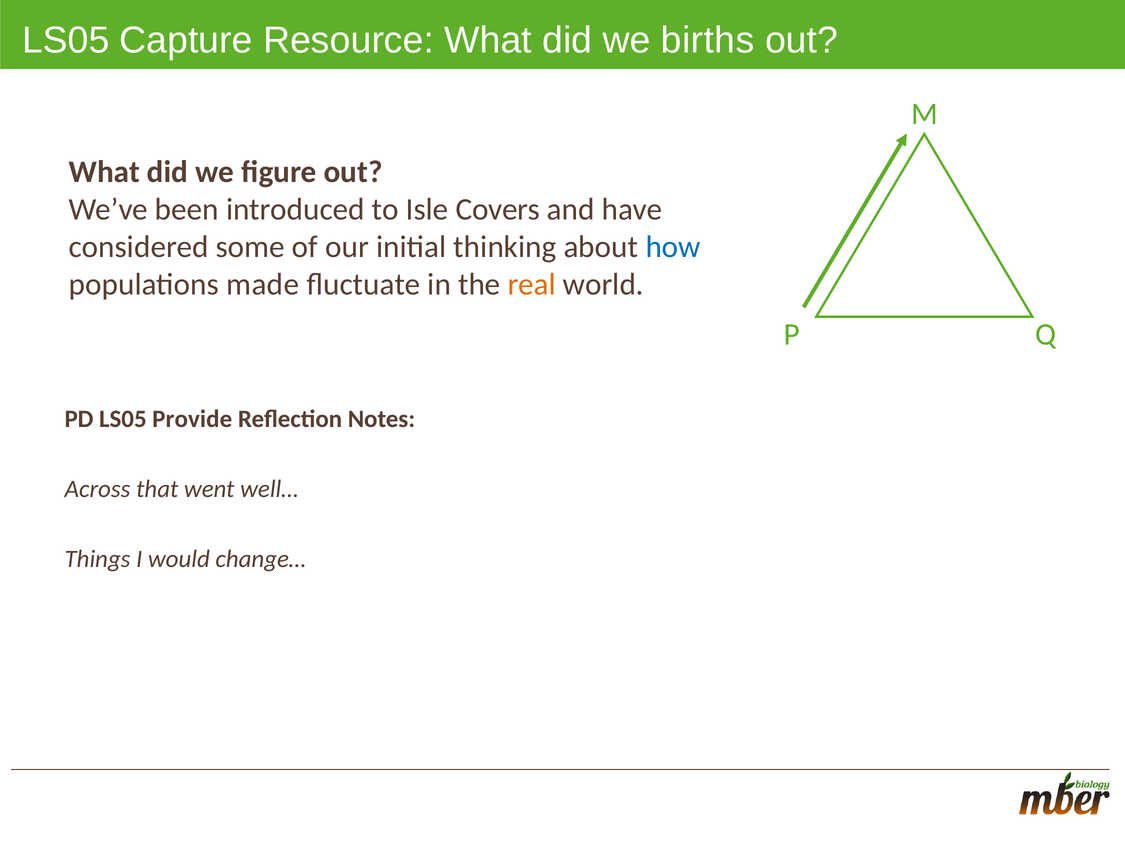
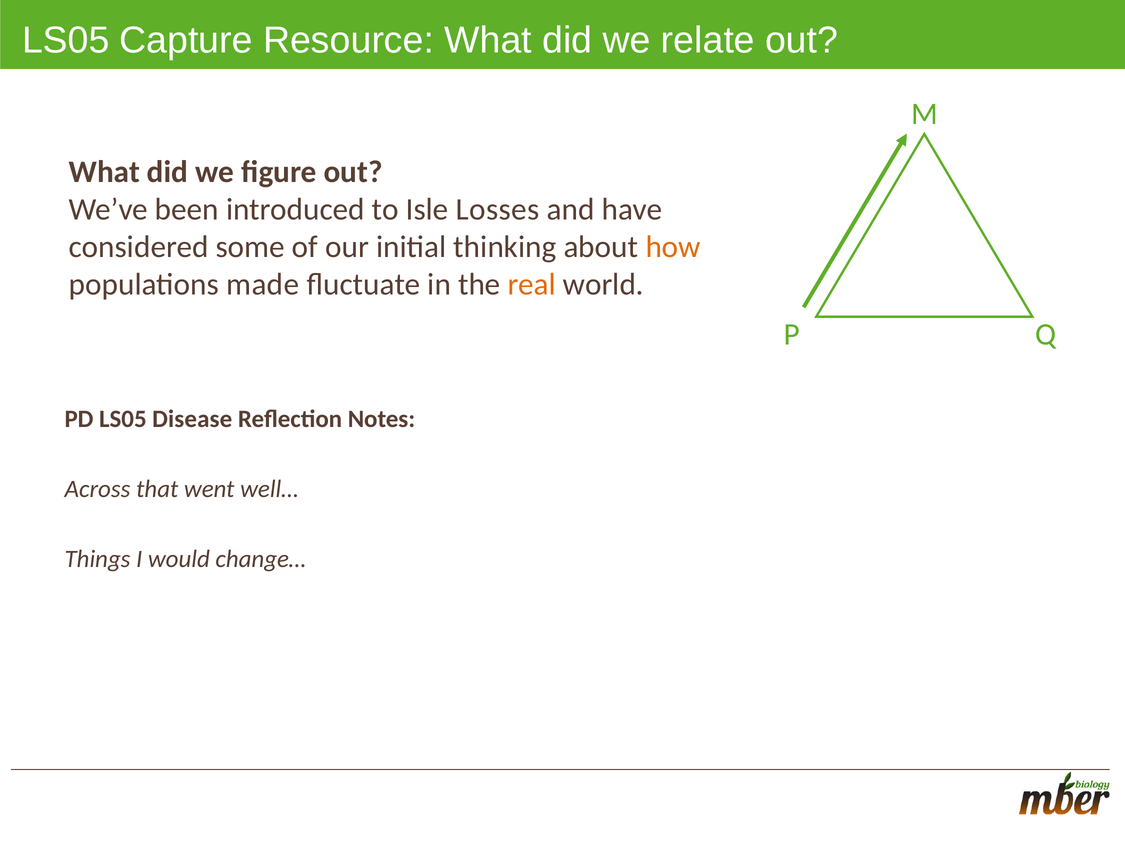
births: births -> relate
Covers: Covers -> Losses
how colour: blue -> orange
Provide: Provide -> Disease
